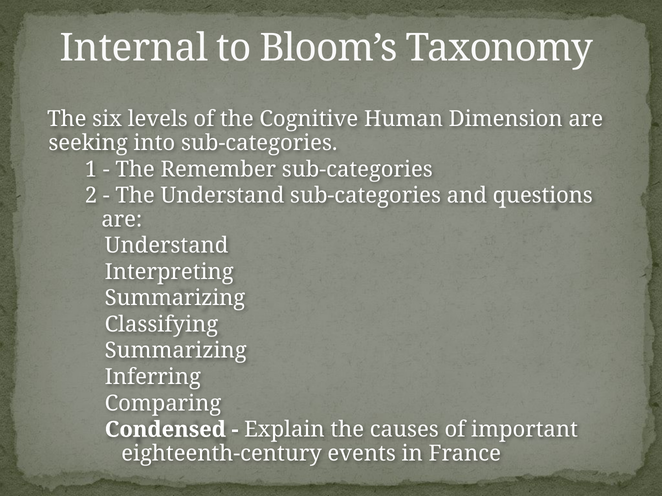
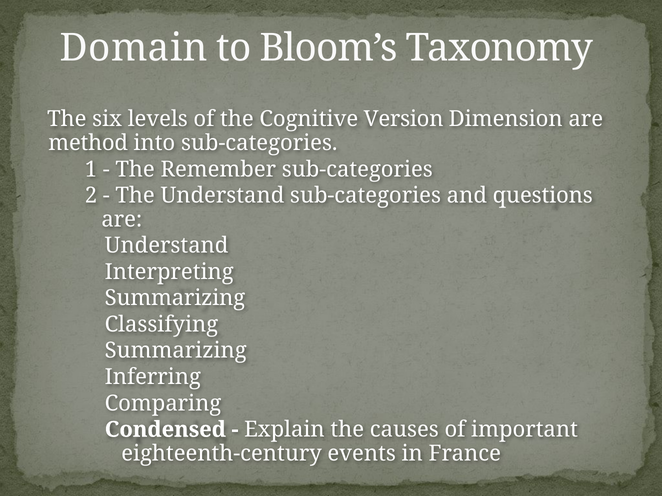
Internal: Internal -> Domain
Human: Human -> Version
seeking: seeking -> method
